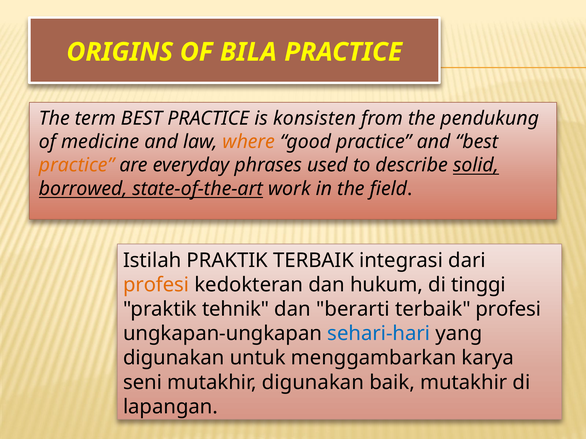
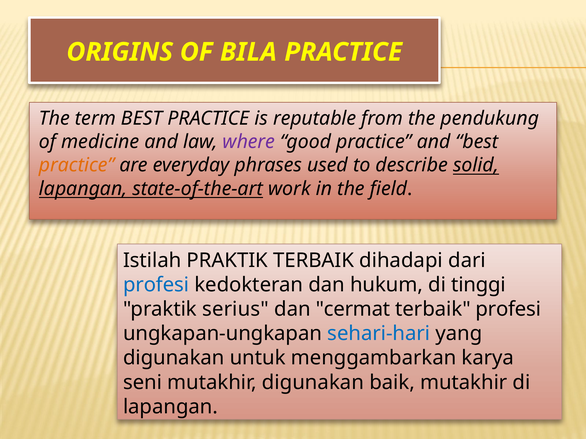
konsisten: konsisten -> reputable
where colour: orange -> purple
borrowed at (83, 189): borrowed -> lapangan
integrasi: integrasi -> dihadapi
profesi at (156, 285) colour: orange -> blue
tehnik: tehnik -> serius
berarti: berarti -> cermat
